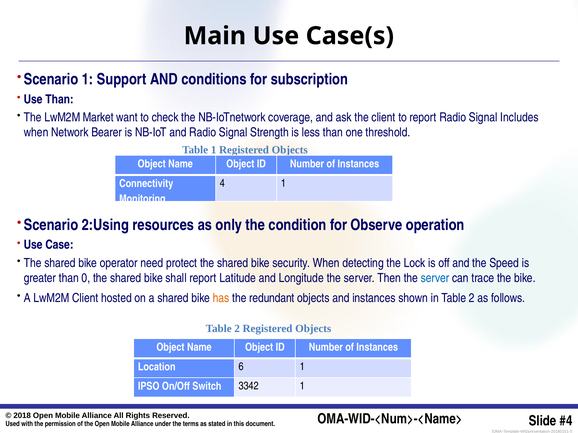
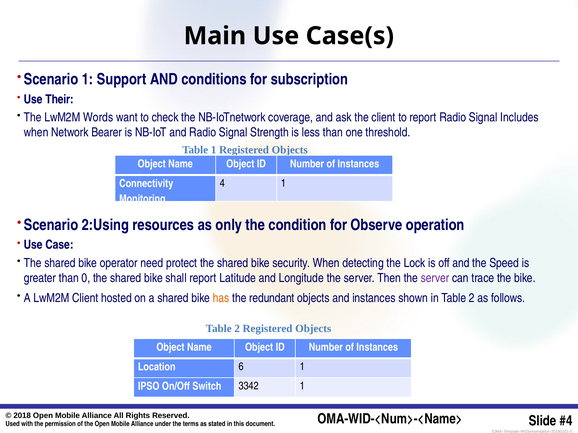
Use Than: Than -> Their
Market: Market -> Words
server at (435, 278) colour: blue -> purple
